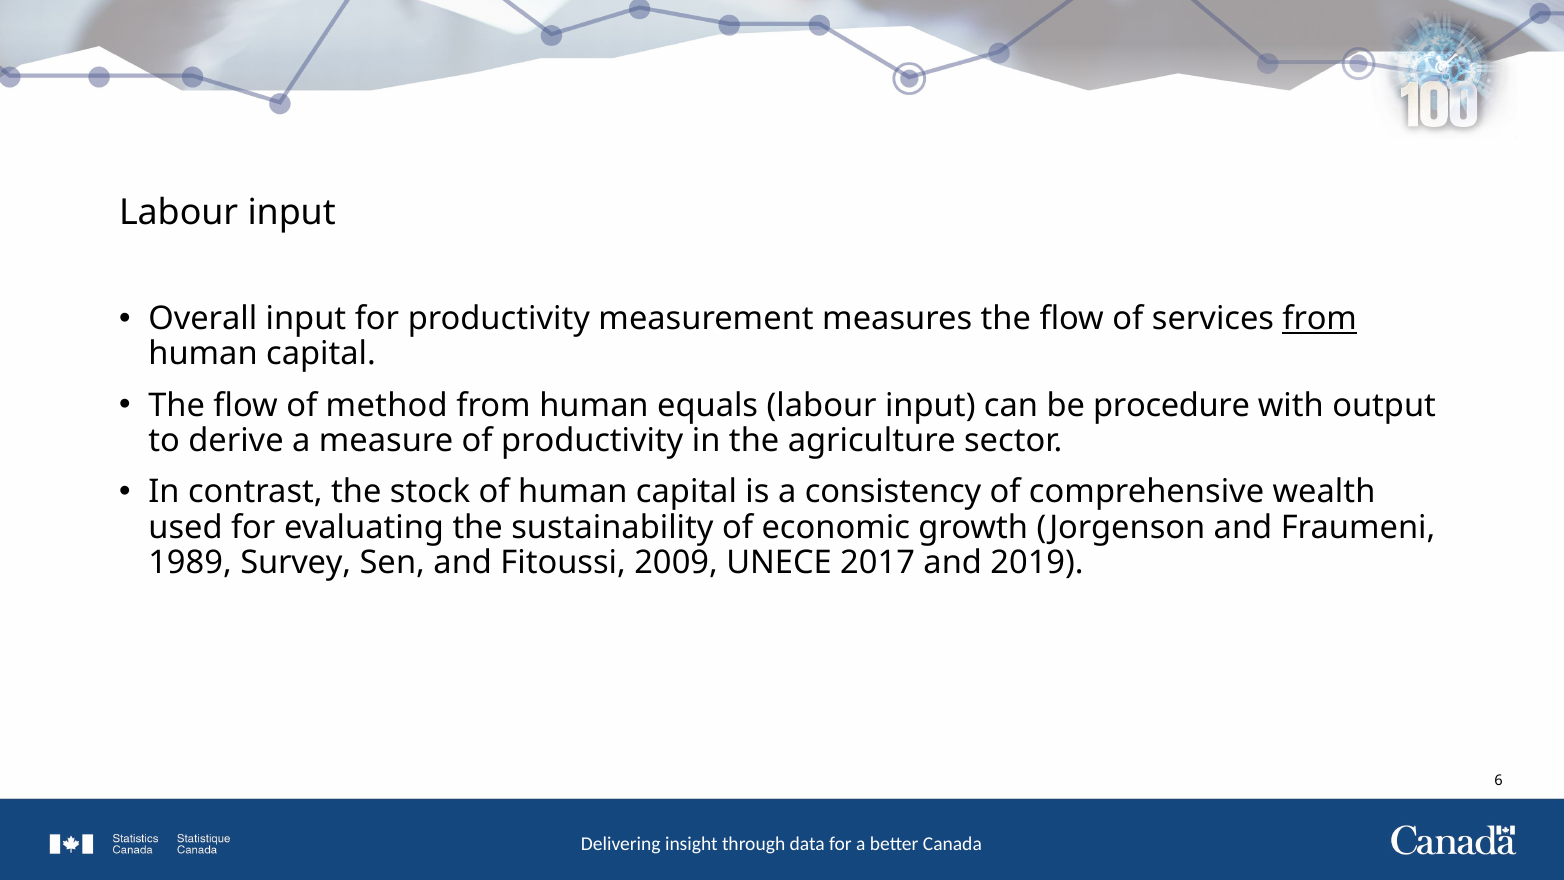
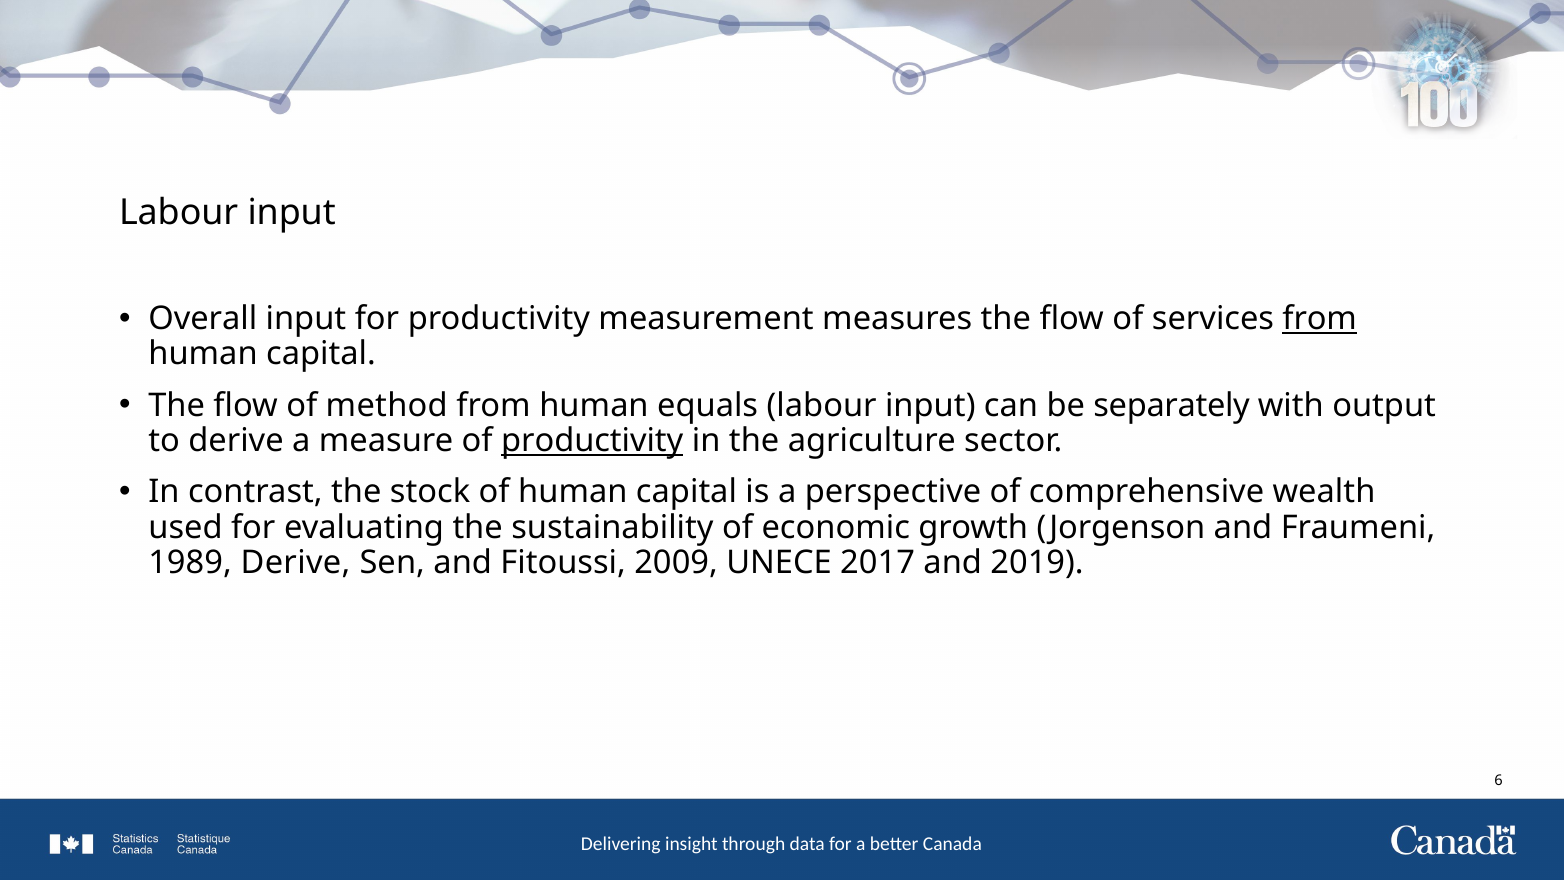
procedure: procedure -> separately
productivity at (592, 441) underline: none -> present
consistency: consistency -> perspective
1989 Survey: Survey -> Derive
